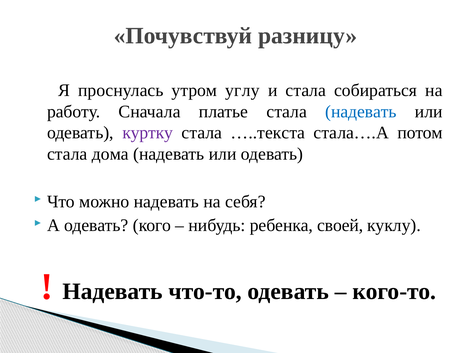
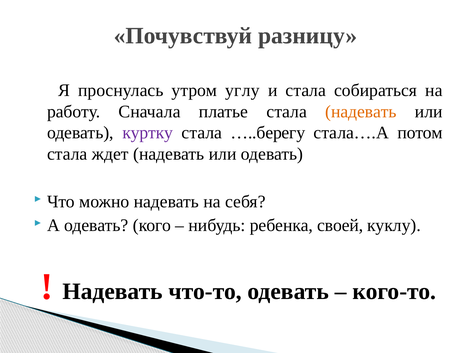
надевать at (361, 112) colour: blue -> orange
…..текста: …..текста -> …..берегу
дома: дома -> ждет
